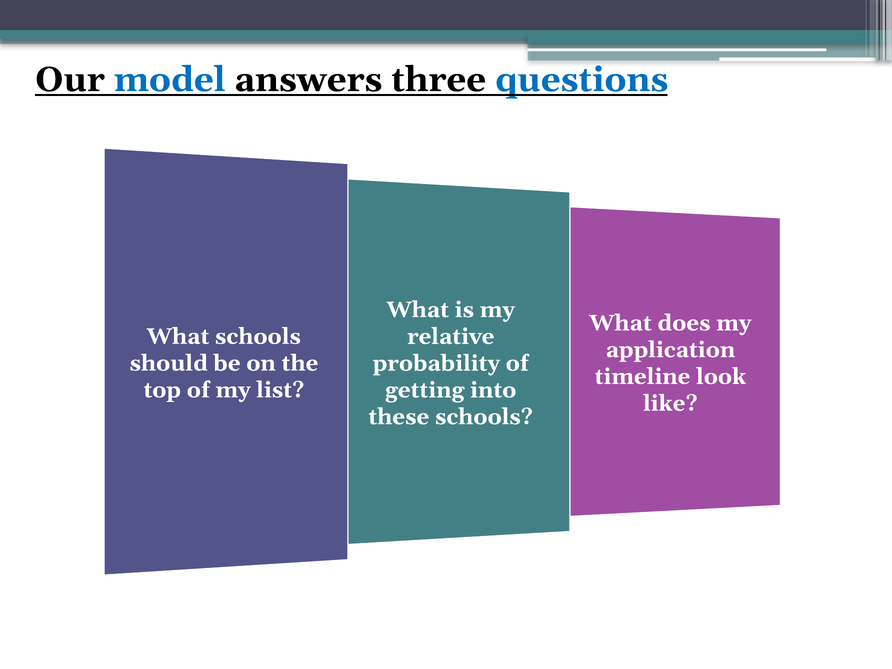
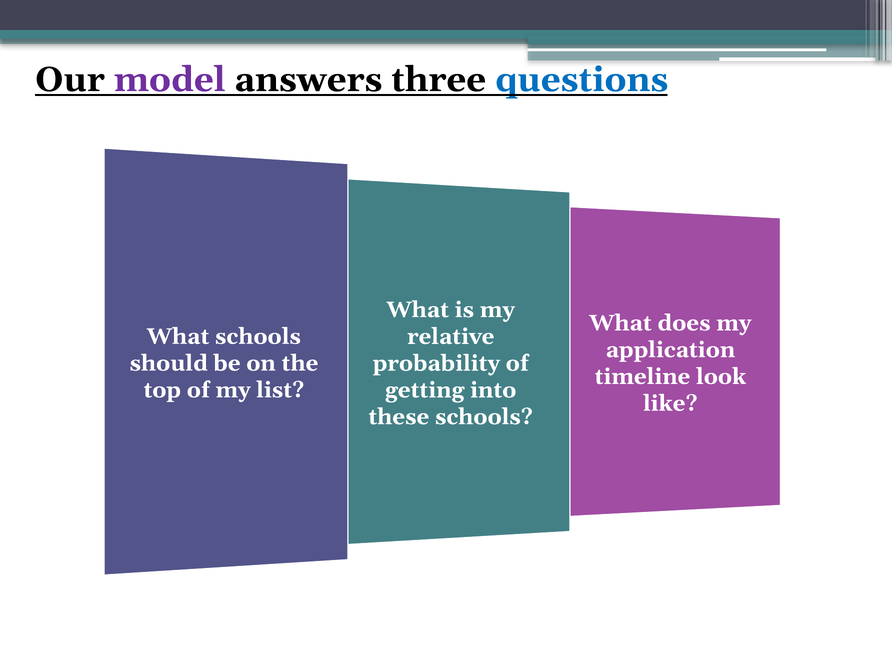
model colour: blue -> purple
